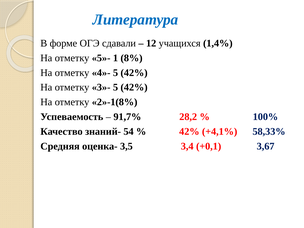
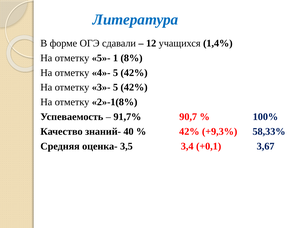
28,2: 28,2 -> 90,7
54: 54 -> 40
+4,1%: +4,1% -> +9,3%
